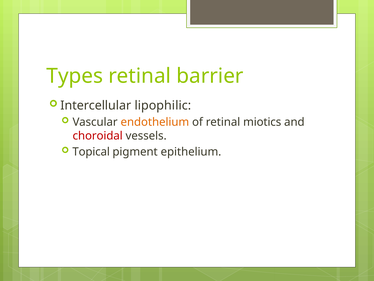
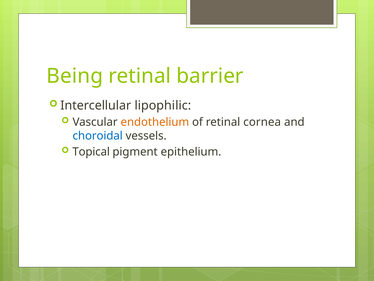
Types: Types -> Being
miotics: miotics -> cornea
choroidal colour: red -> blue
